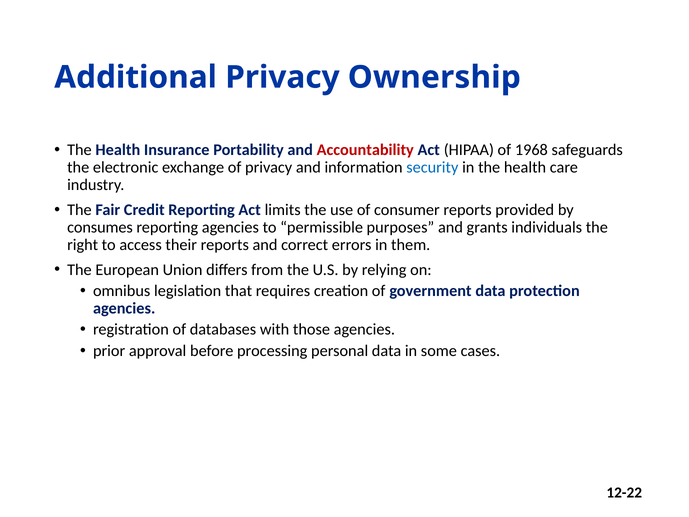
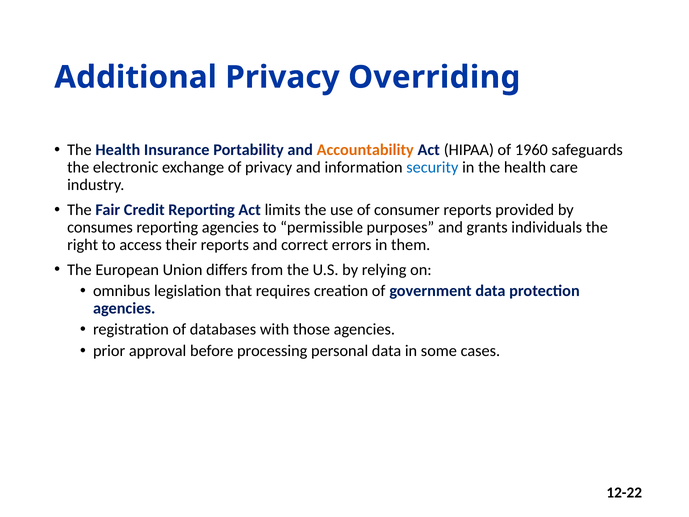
Ownership: Ownership -> Overriding
Accountability colour: red -> orange
1968: 1968 -> 1960
